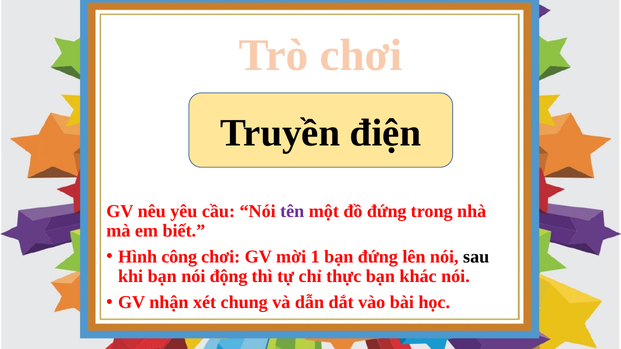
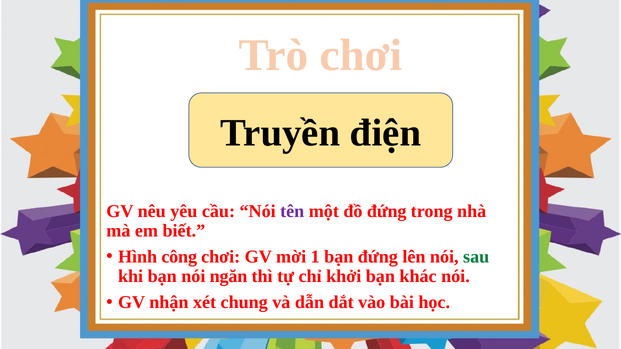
sau colour: black -> green
động: động -> ngăn
thực: thực -> khởi
